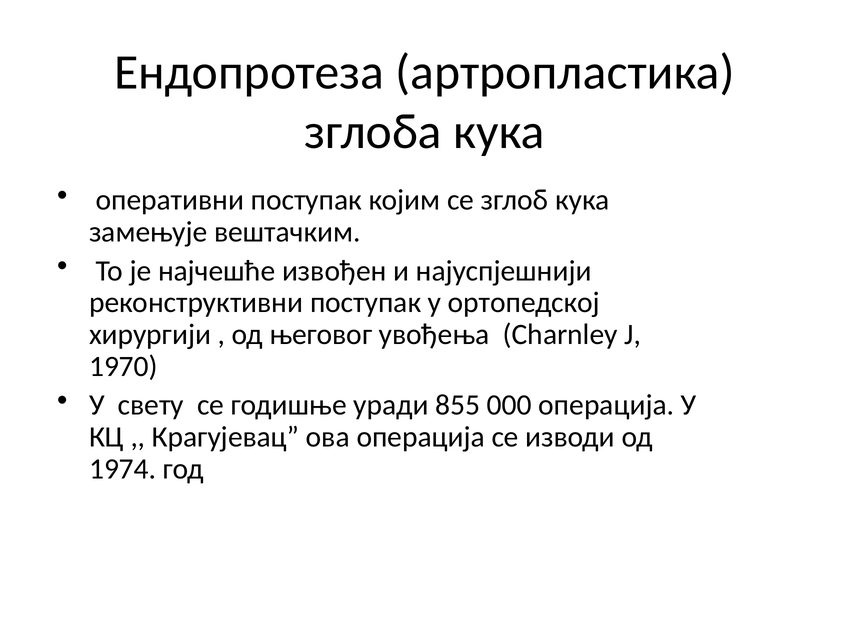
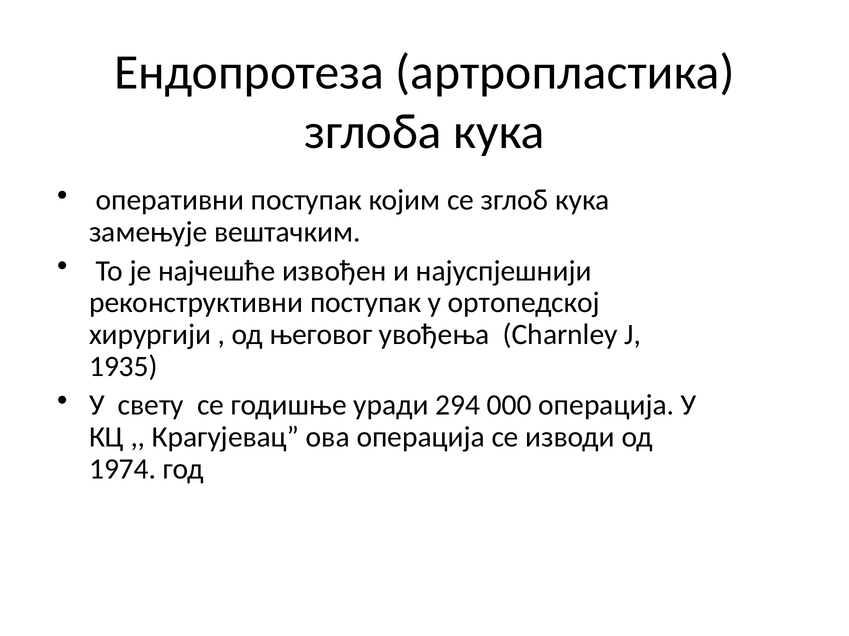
1970: 1970 -> 1935
855: 855 -> 294
